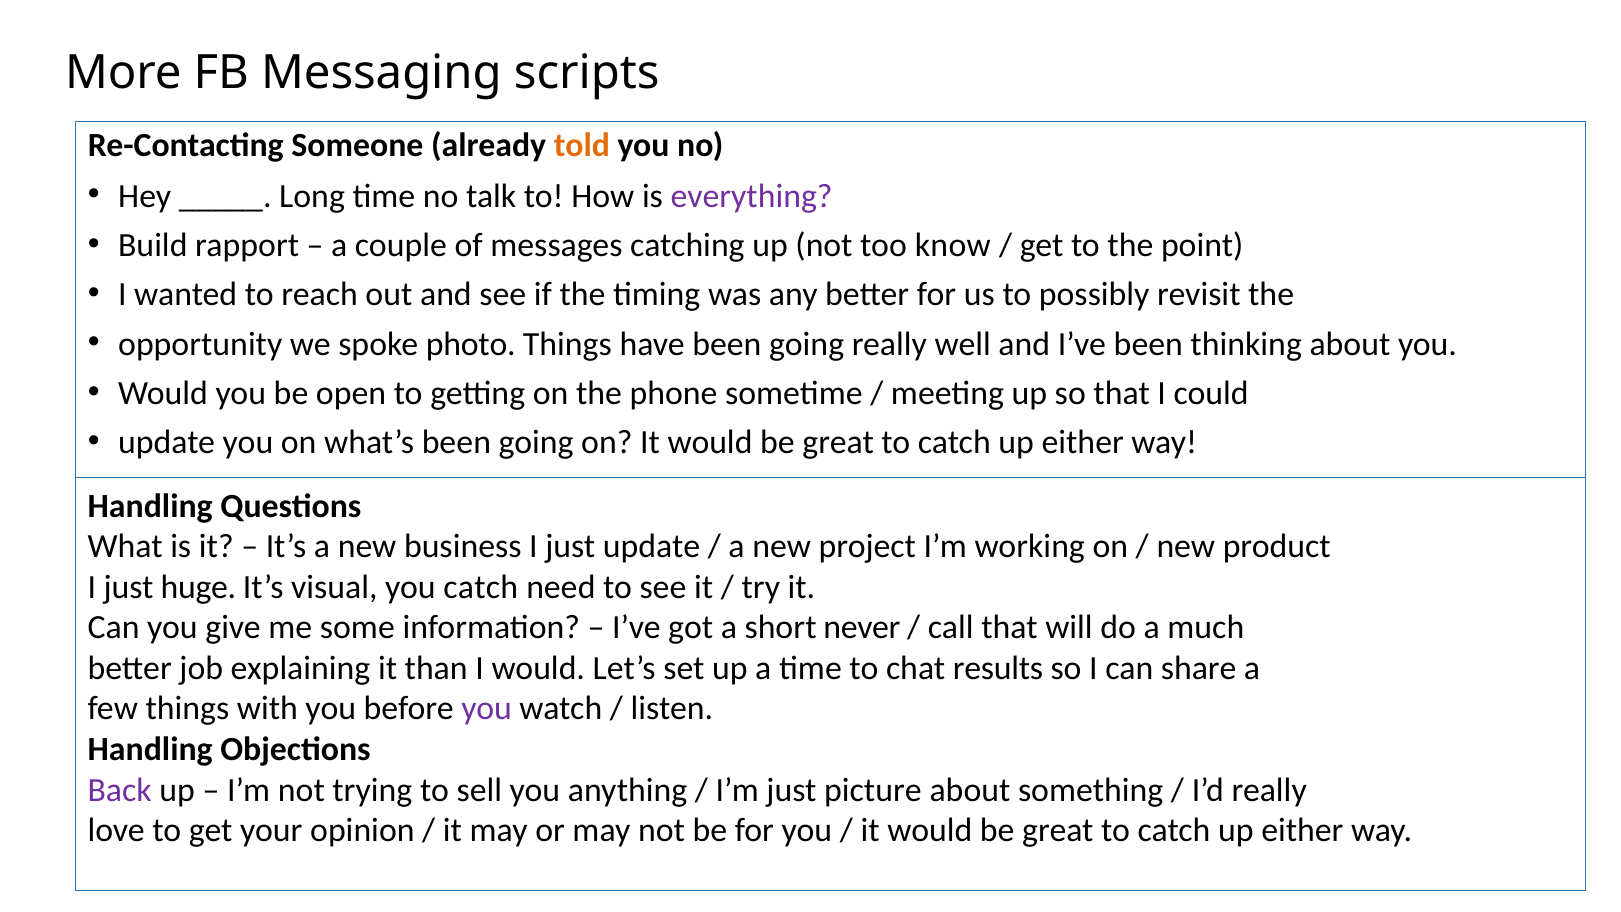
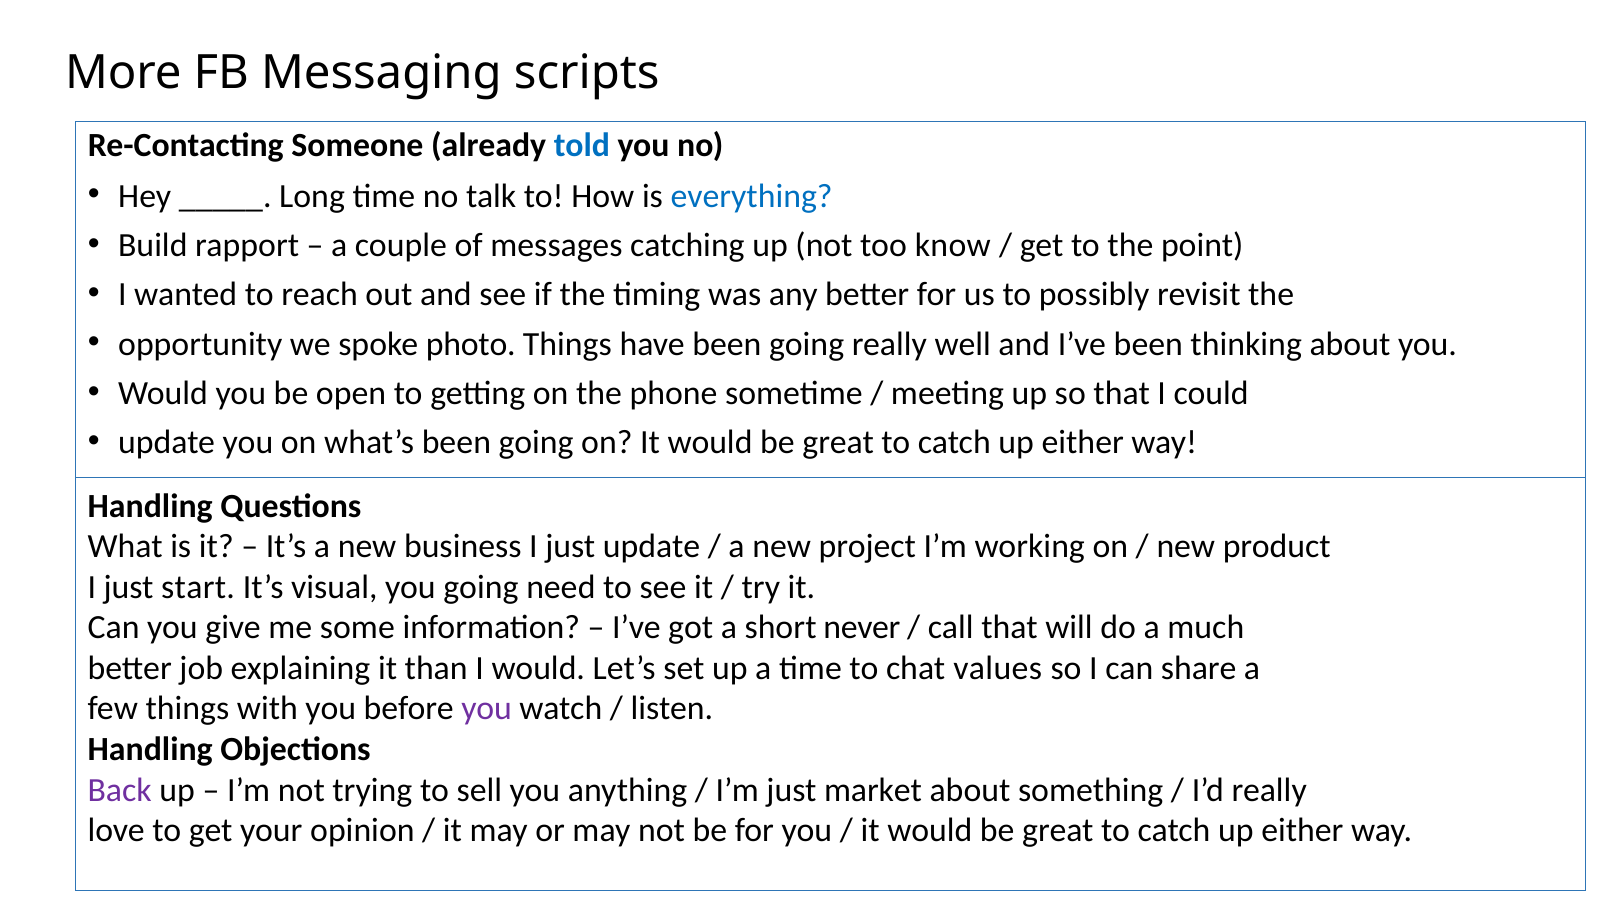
told colour: orange -> blue
everything colour: purple -> blue
huge: huge -> start
you catch: catch -> going
results: results -> values
picture: picture -> market
